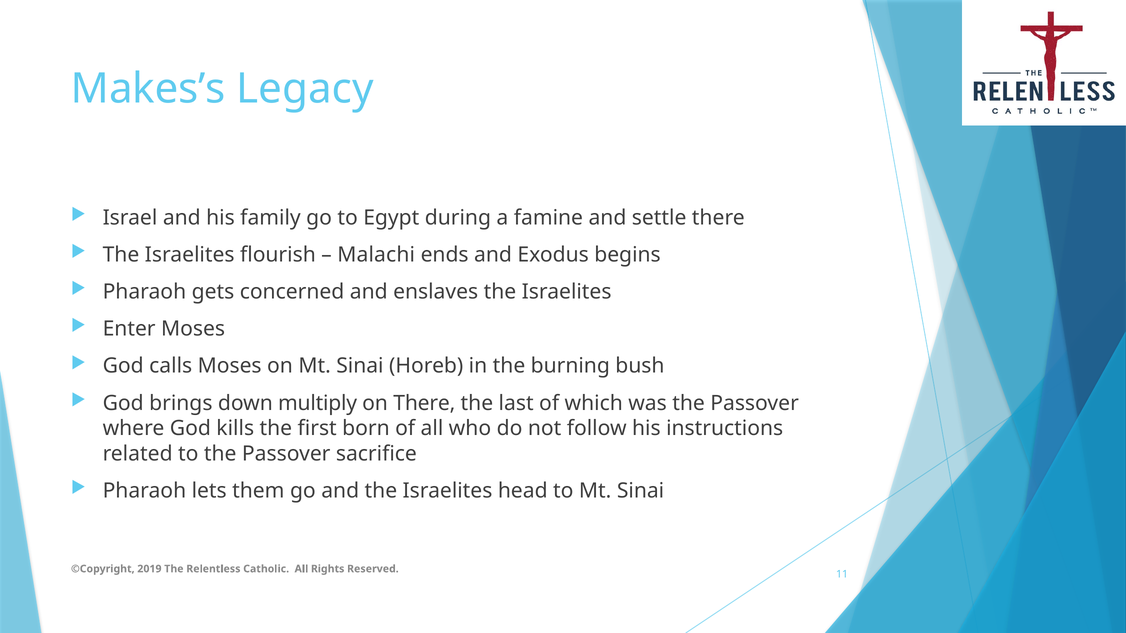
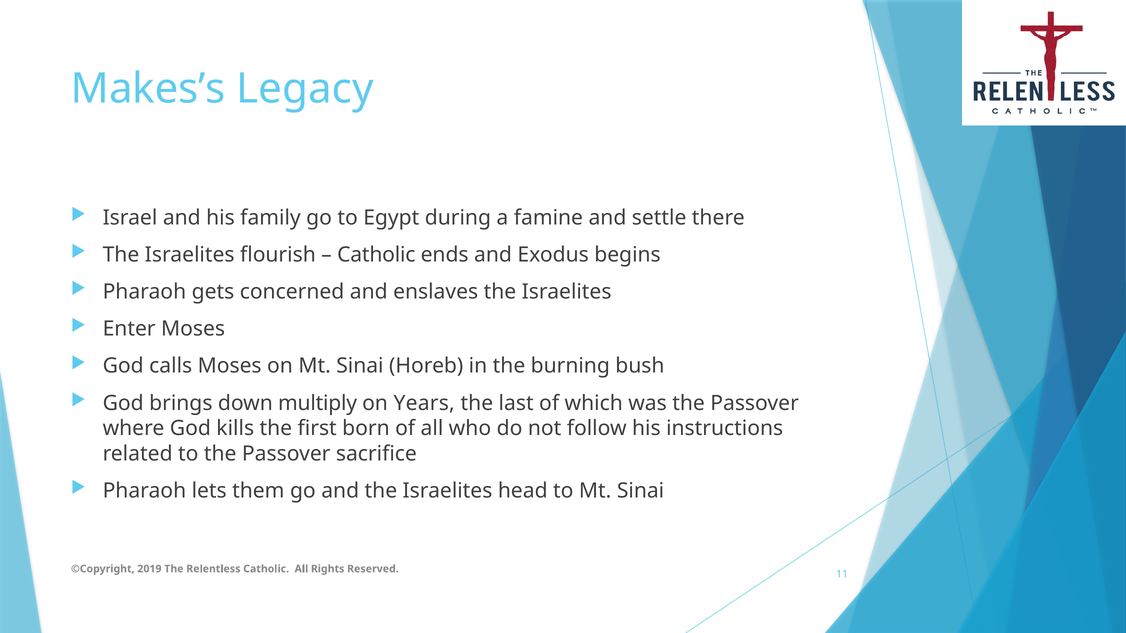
Malachi at (376, 255): Malachi -> Catholic
on There: There -> Years
